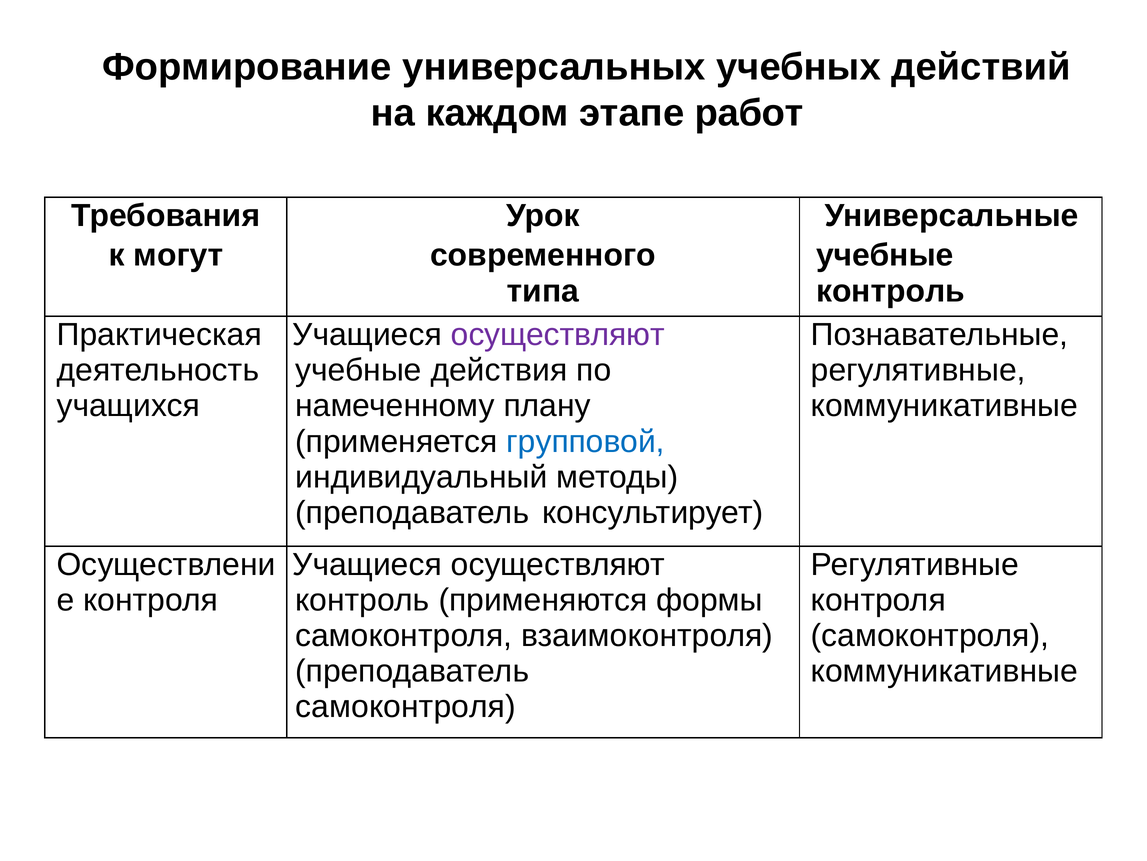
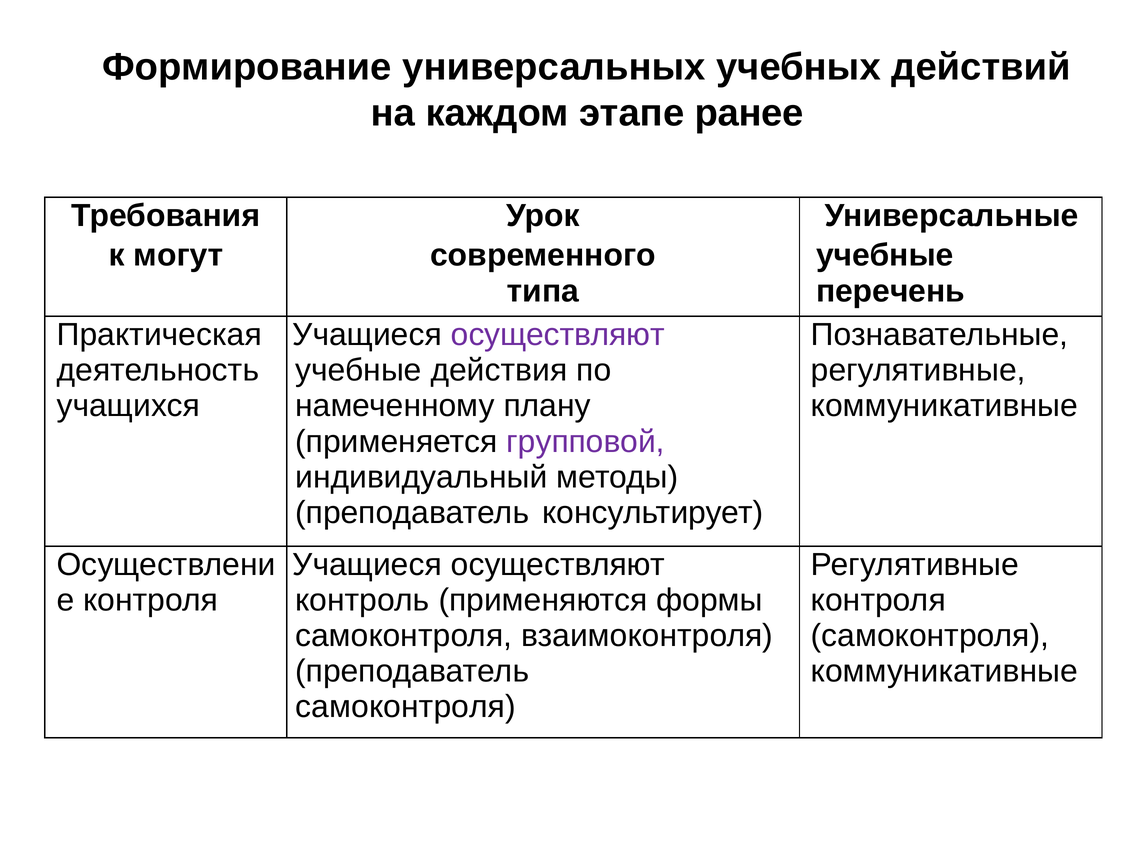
работ: работ -> ранее
контроль at (890, 291): контроль -> перечень
групповой colour: blue -> purple
